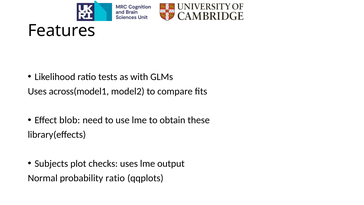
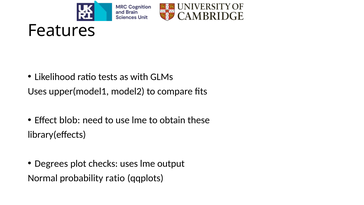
across(model1: across(model1 -> upper(model1
Subjects: Subjects -> Degrees
